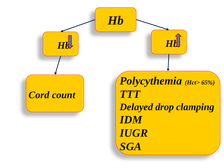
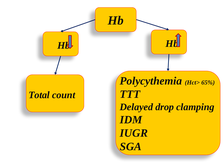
Cord: Cord -> Total
